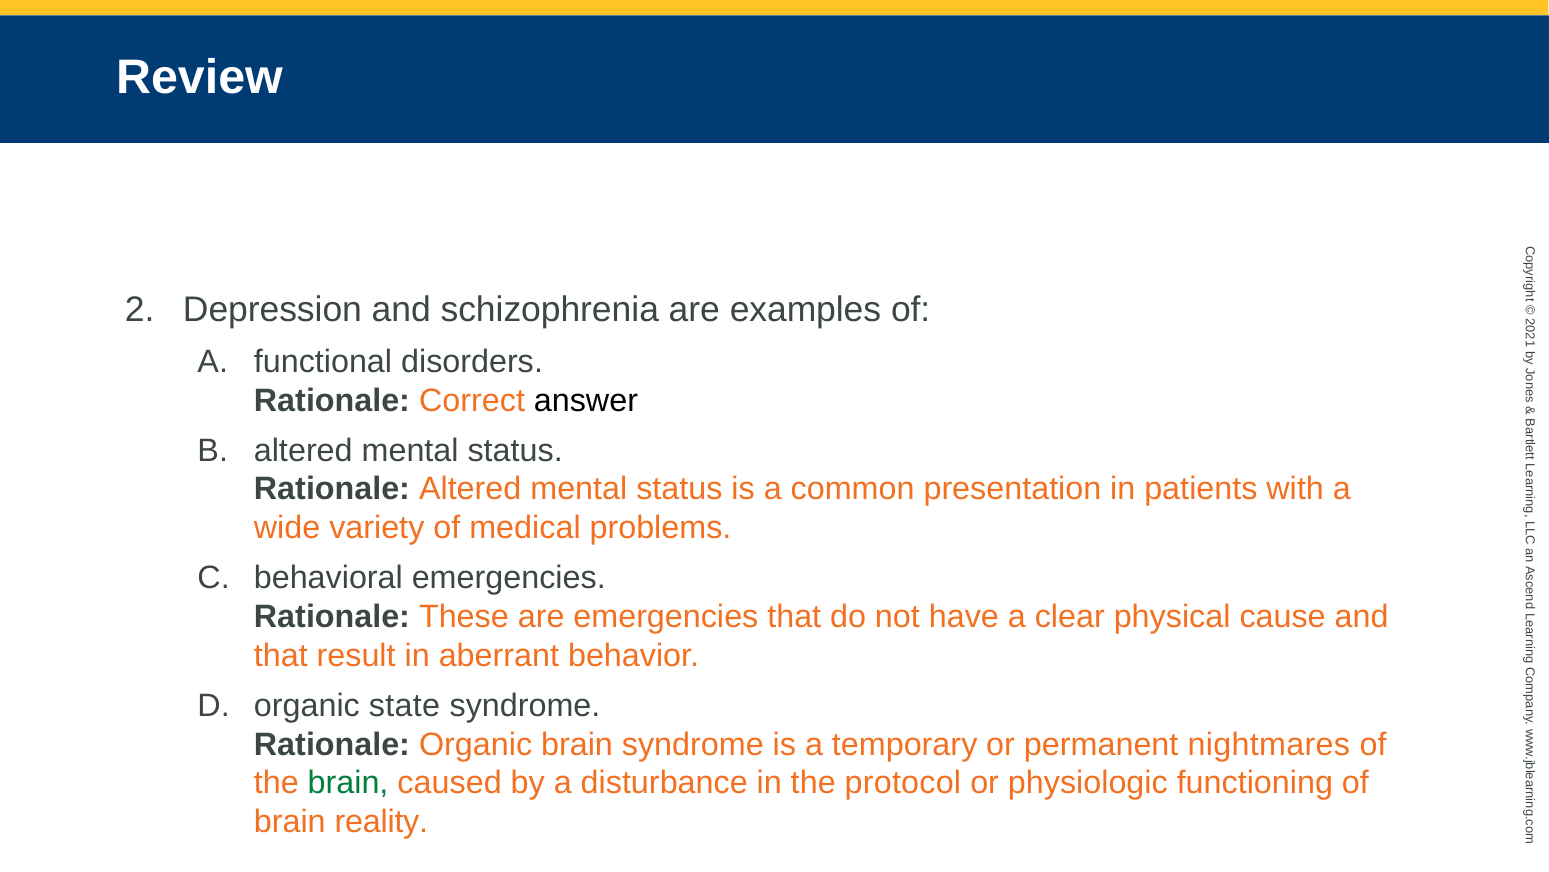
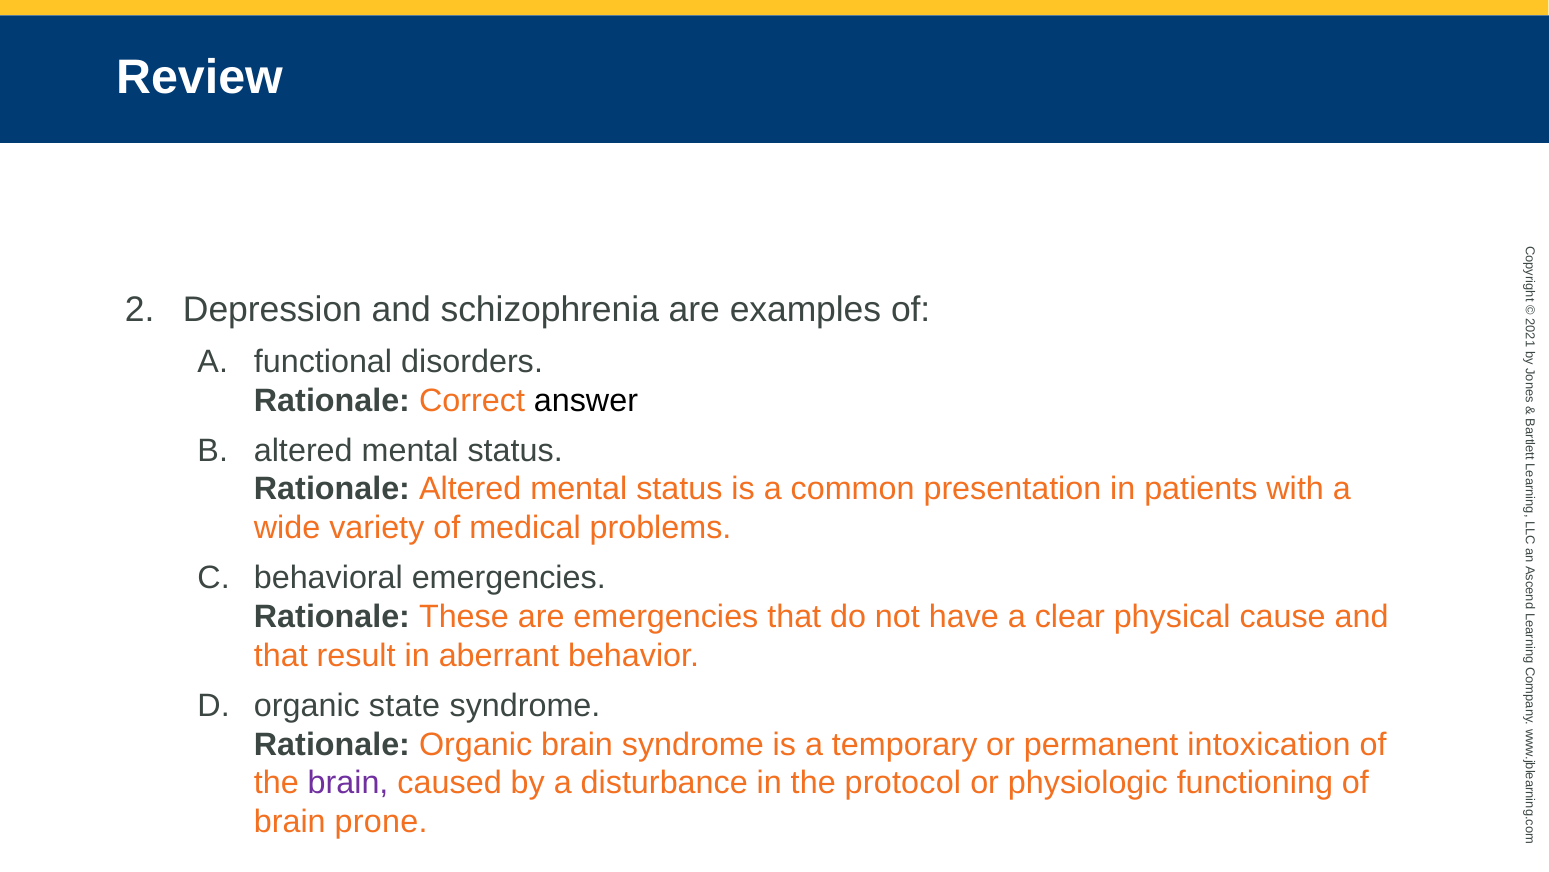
nightmares: nightmares -> intoxication
brain at (348, 783) colour: green -> purple
reality: reality -> prone
